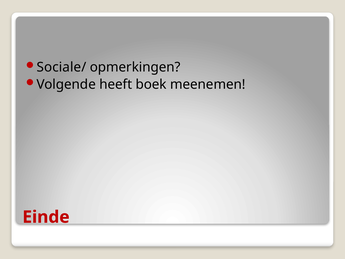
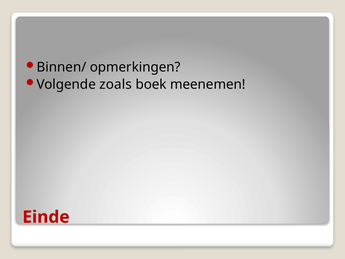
Sociale/: Sociale/ -> Binnen/
heeft: heeft -> zoals
